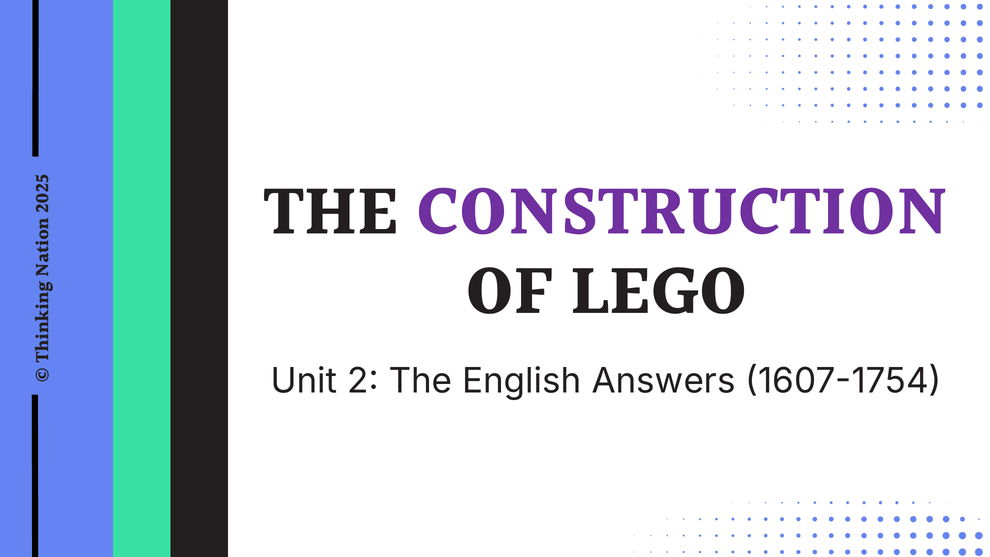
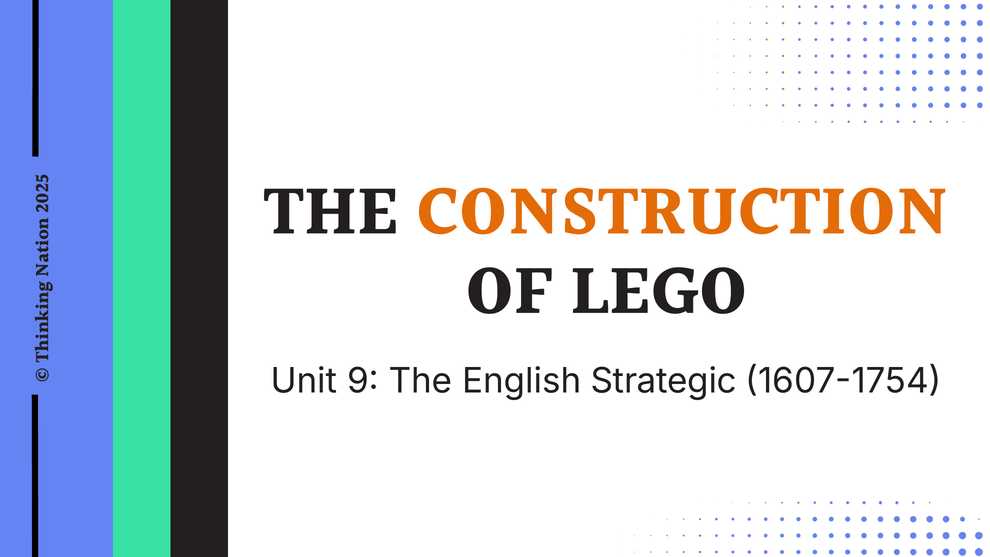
CONSTRUCTION colour: purple -> orange
Unit 2: 2 -> 9
Answers: Answers -> Strategic
